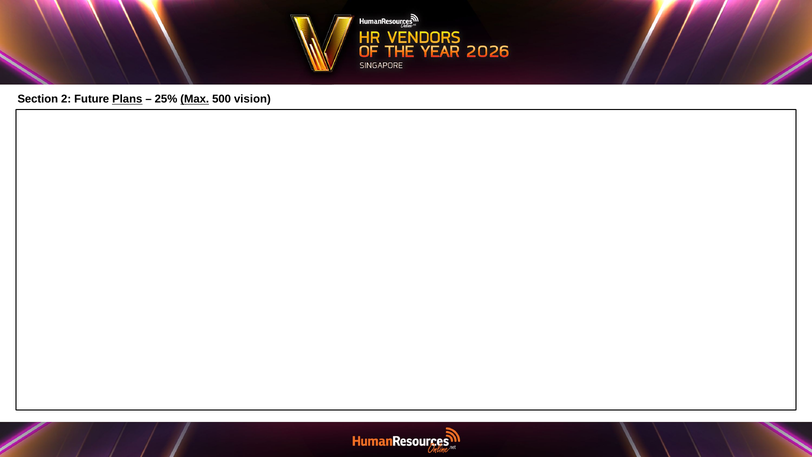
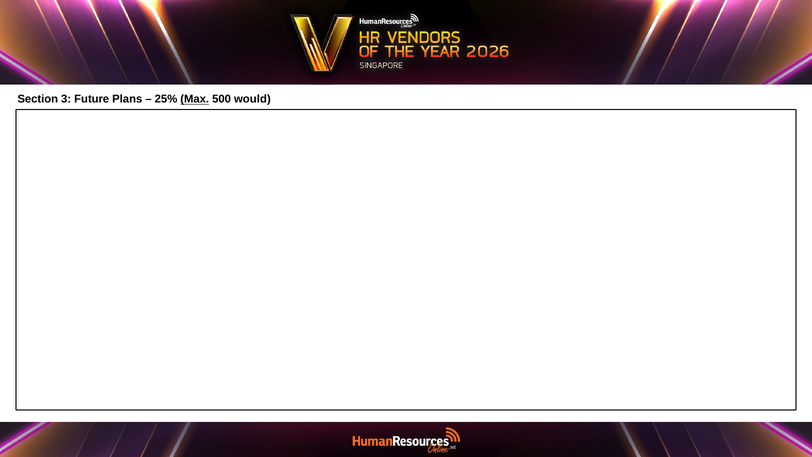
2: 2 -> 3
Plans underline: present -> none
vision: vision -> would
